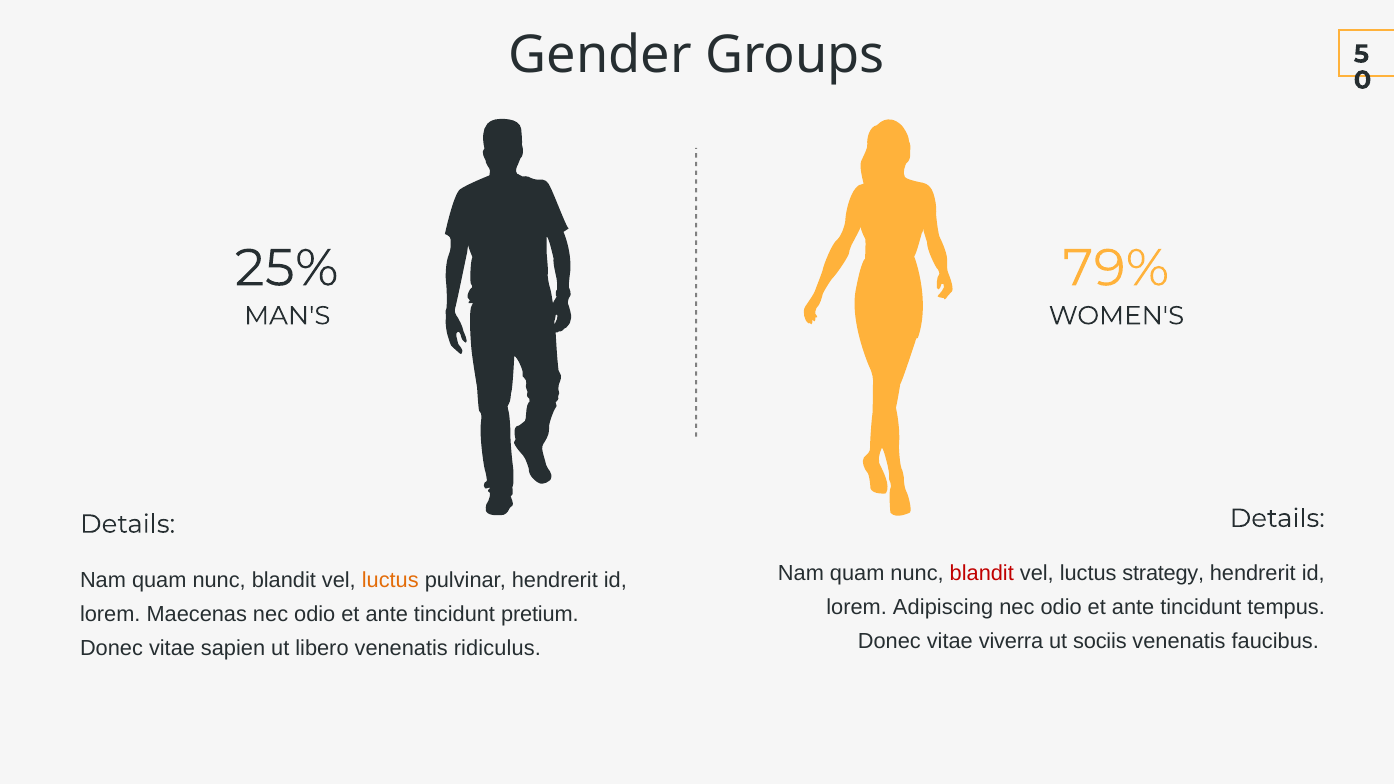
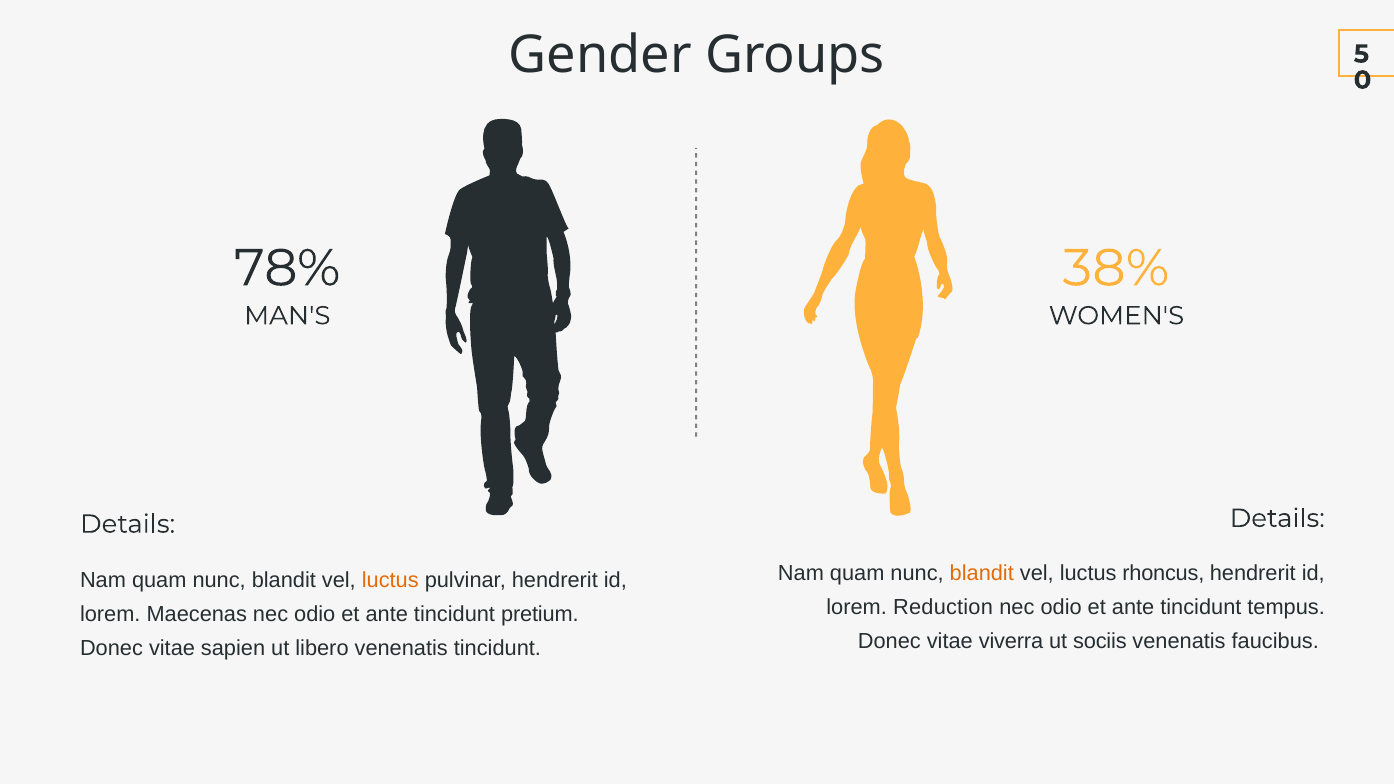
25%: 25% -> 78%
79%: 79% -> 38%
blandit at (982, 574) colour: red -> orange
strategy: strategy -> rhoncus
Adipiscing: Adipiscing -> Reduction
venenatis ridiculus: ridiculus -> tincidunt
